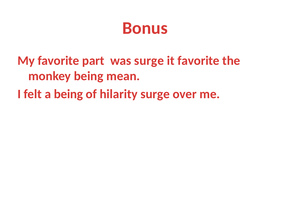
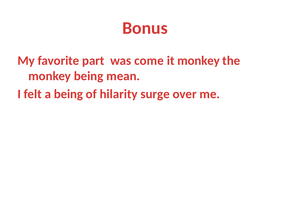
was surge: surge -> come
it favorite: favorite -> monkey
